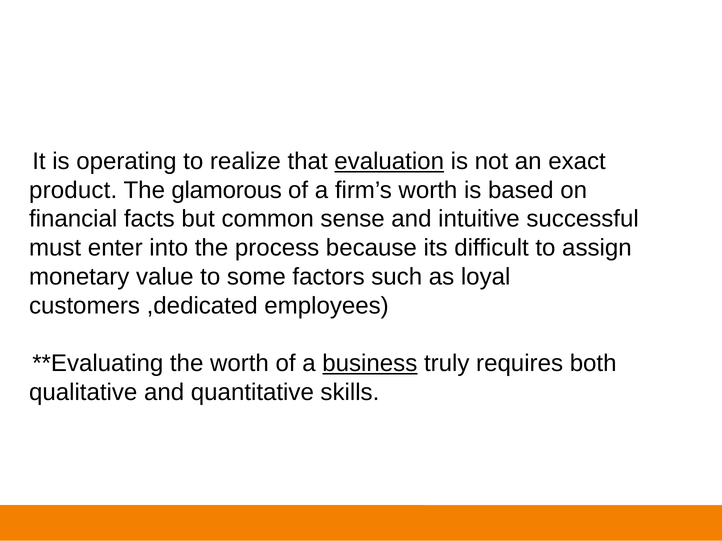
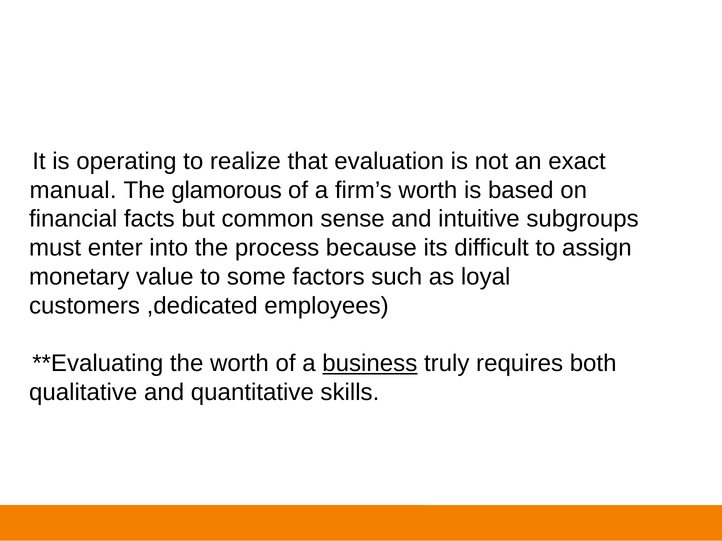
evaluation underline: present -> none
product: product -> manual
successful: successful -> subgroups
